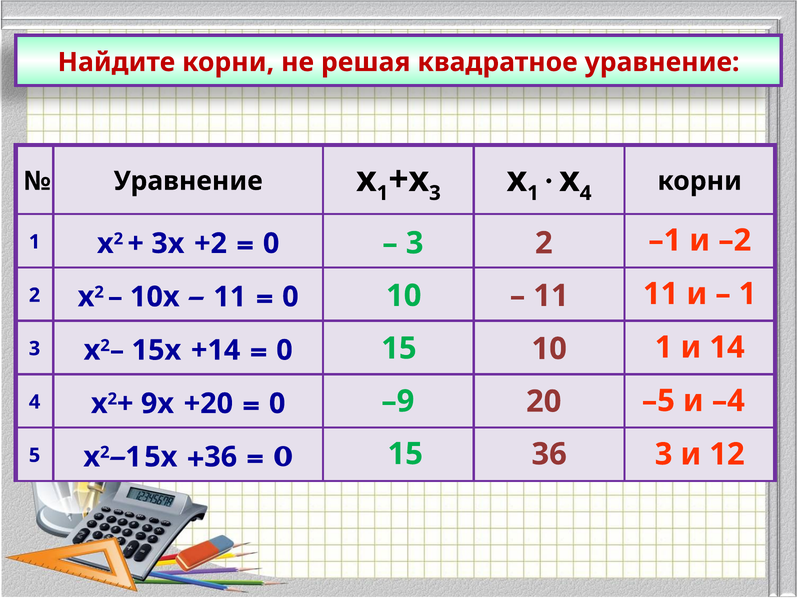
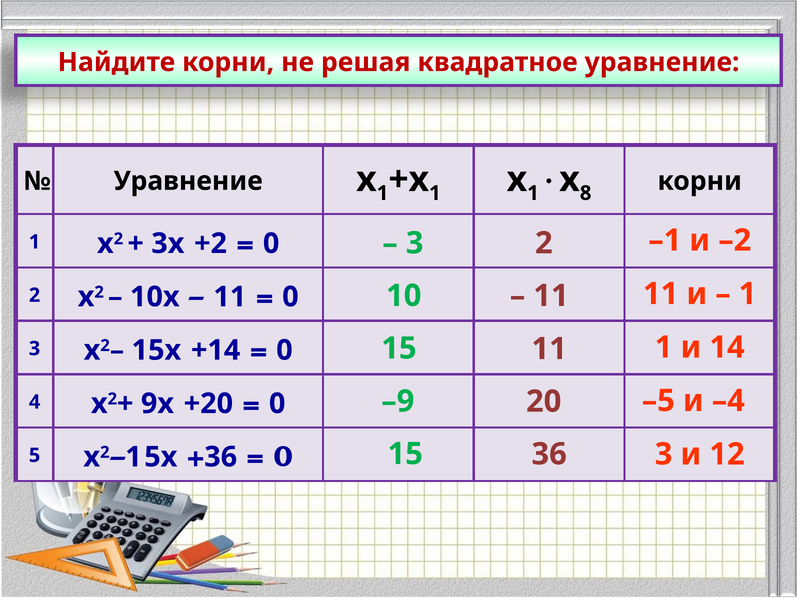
3 at (435, 193): 3 -> 1
4 at (586, 193): 4 -> 8
15 10: 10 -> 11
